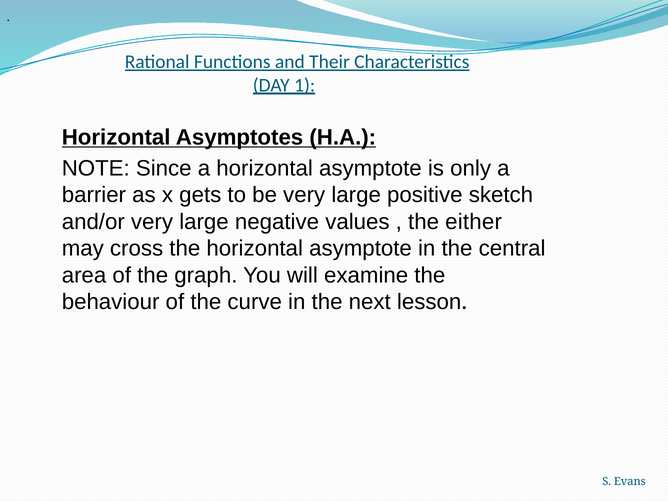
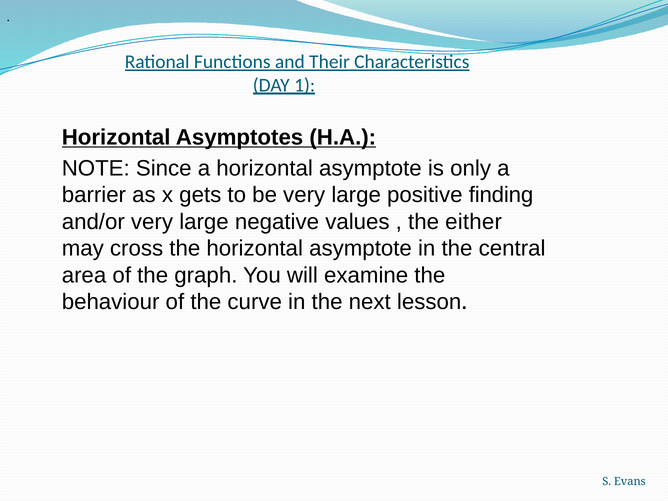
sketch: sketch -> finding
